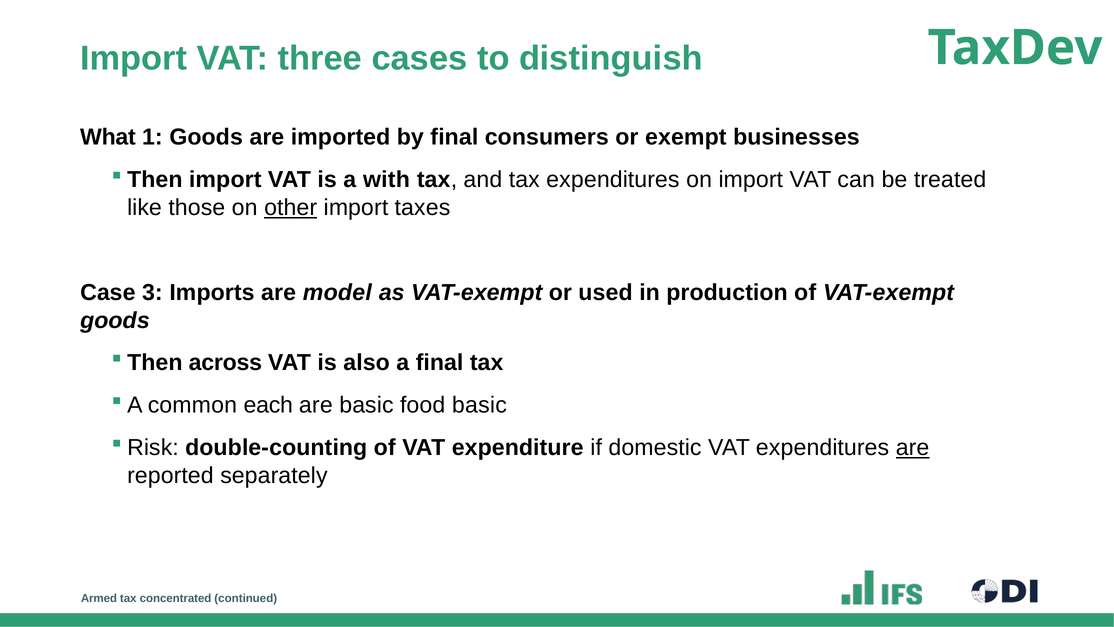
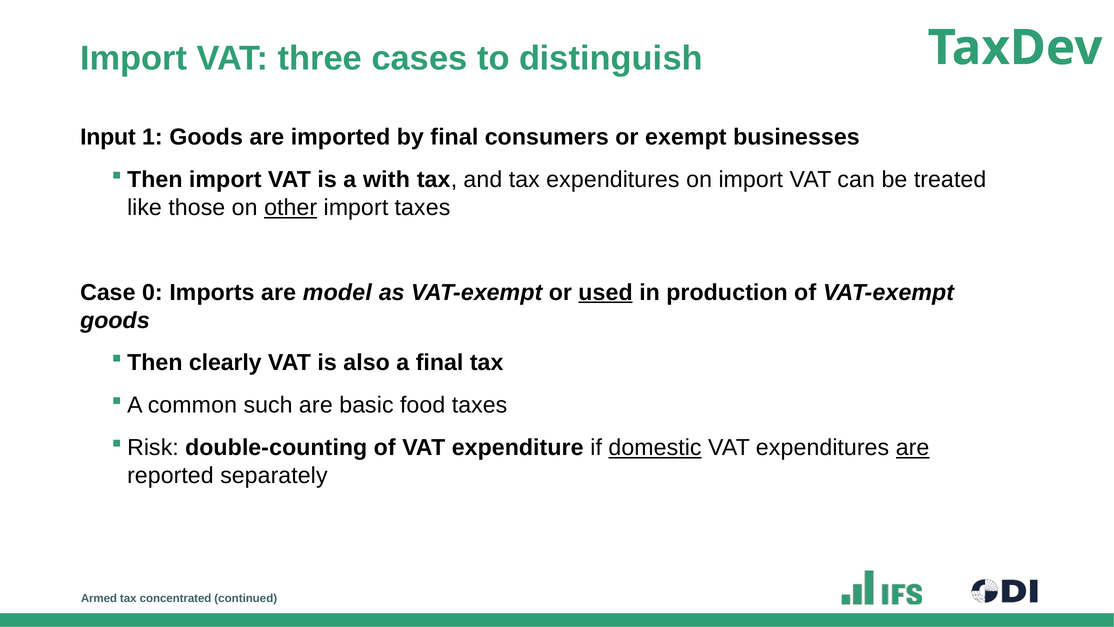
What: What -> Input
3: 3 -> 0
used underline: none -> present
across: across -> clearly
each: each -> such
food basic: basic -> taxes
domestic underline: none -> present
